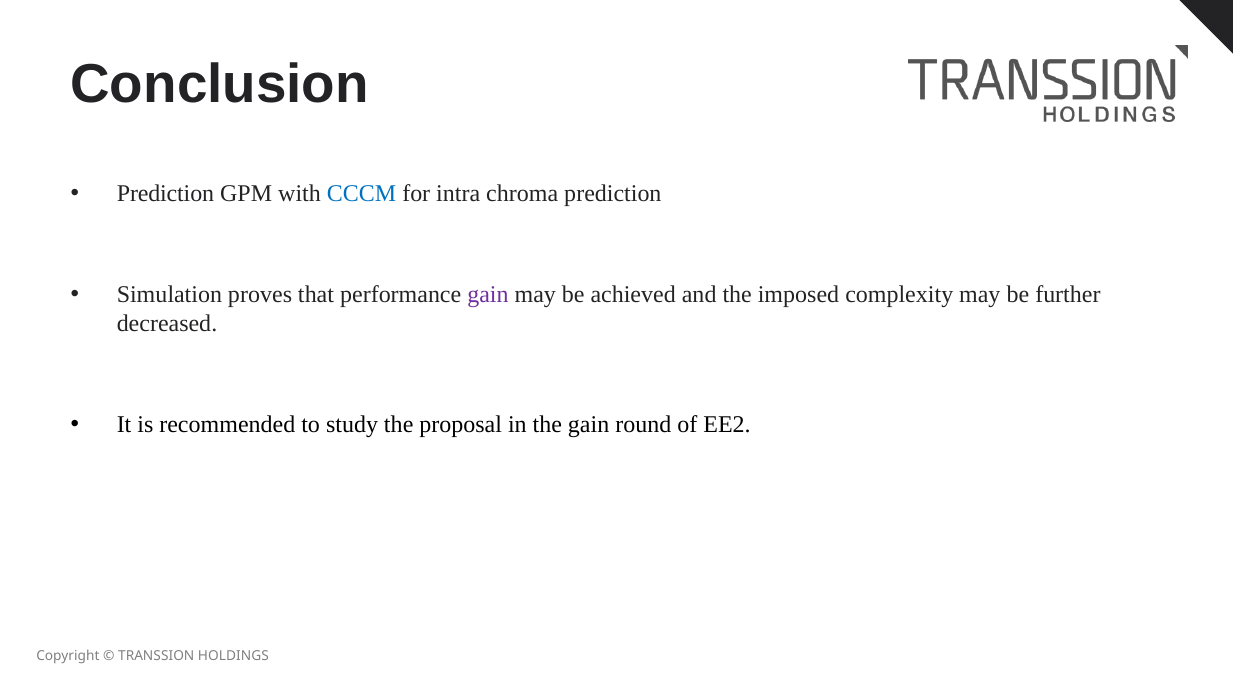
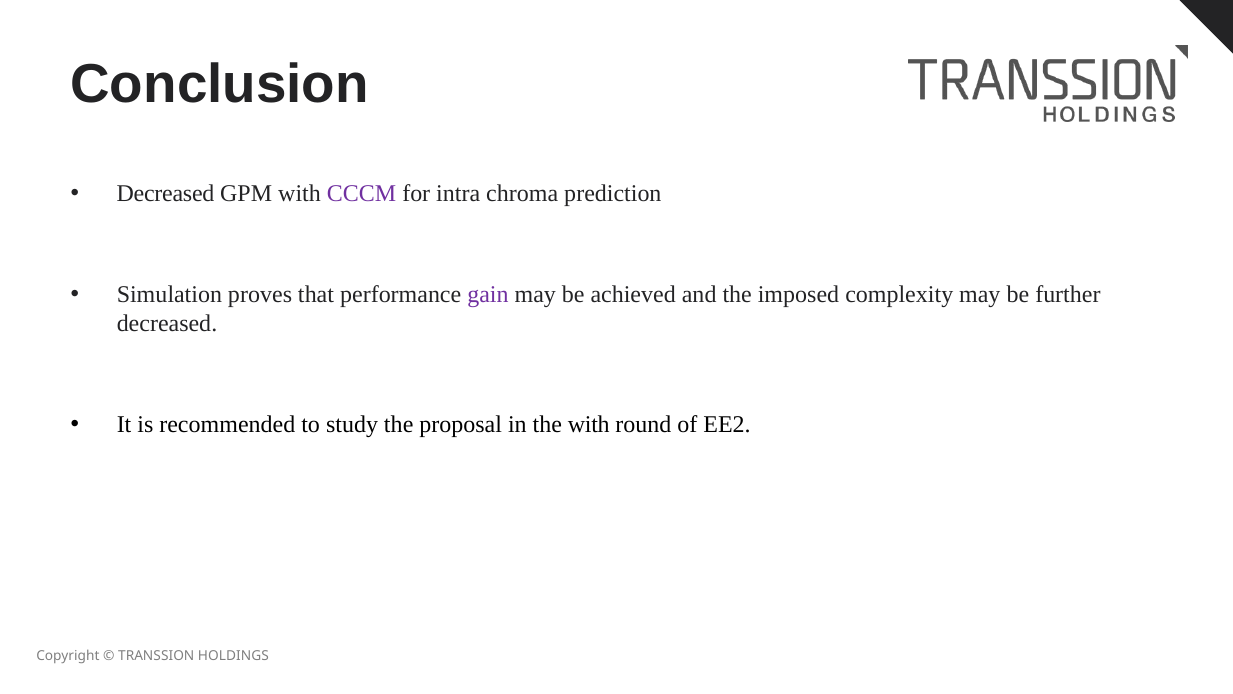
Prediction at (165, 194): Prediction -> Decreased
CCCM colour: blue -> purple
the gain: gain -> with
